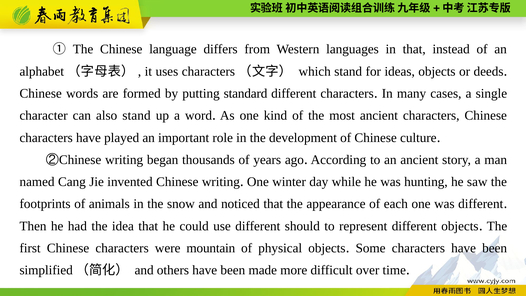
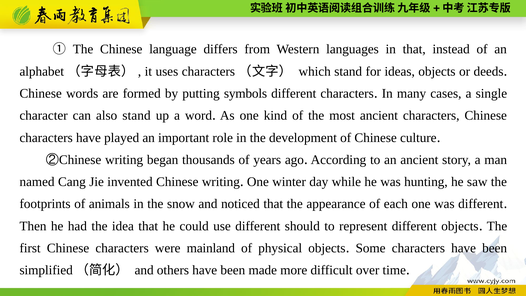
standard: standard -> symbols
mountain: mountain -> mainland
